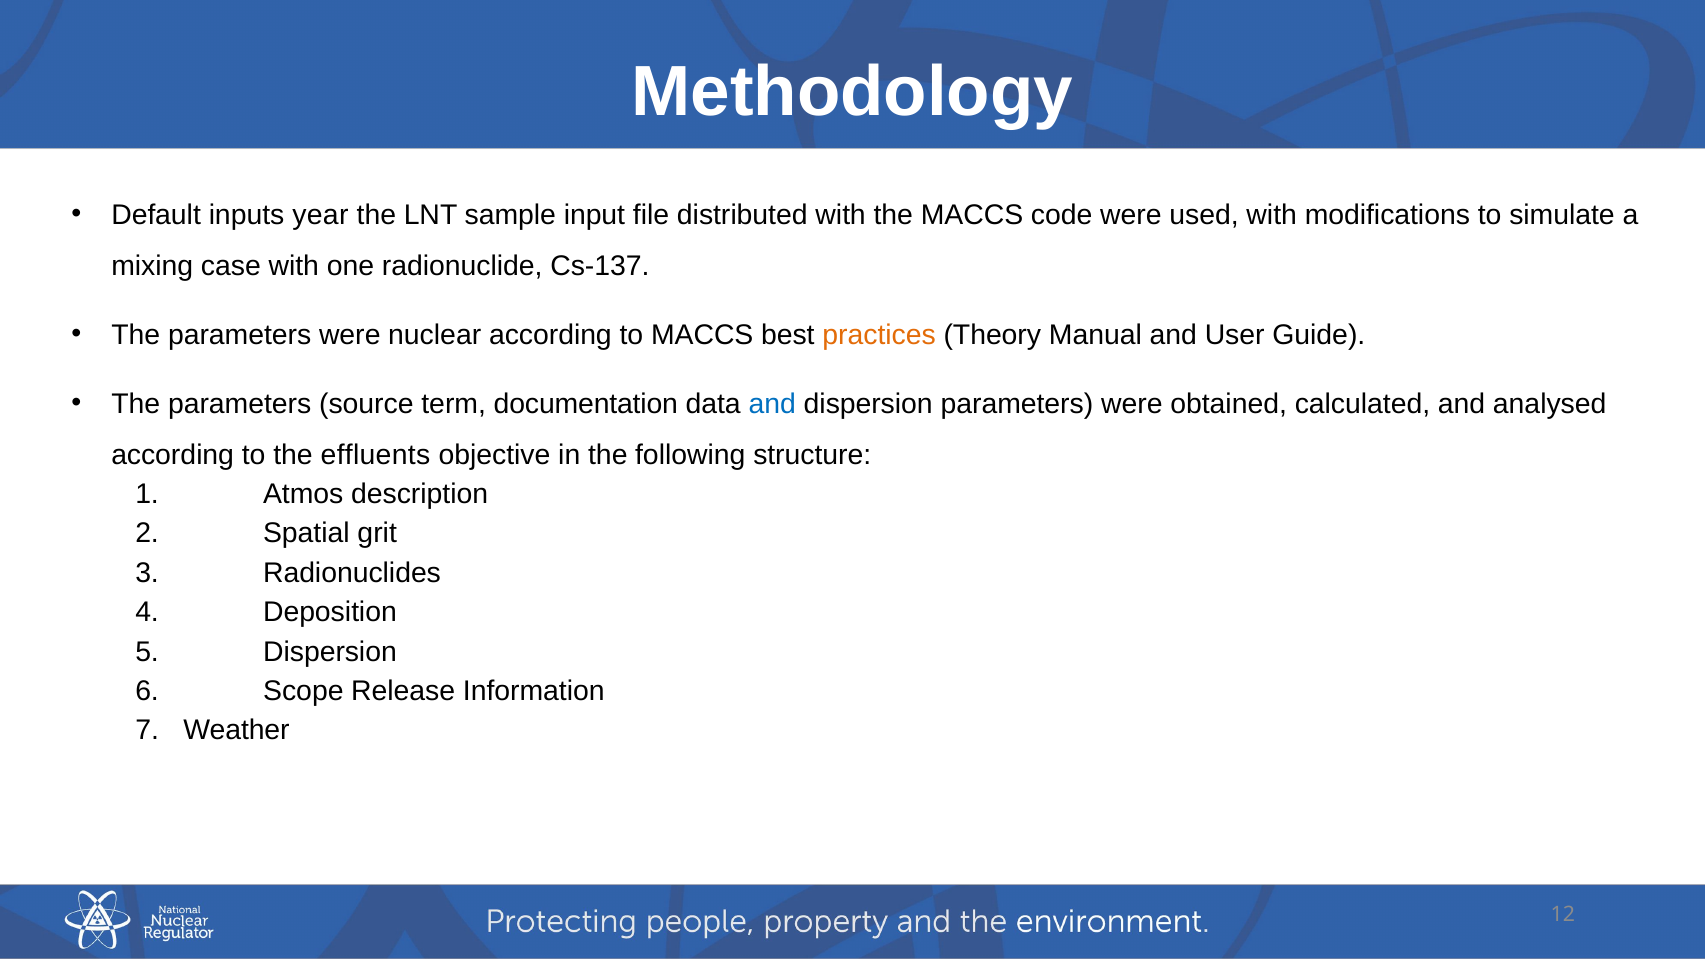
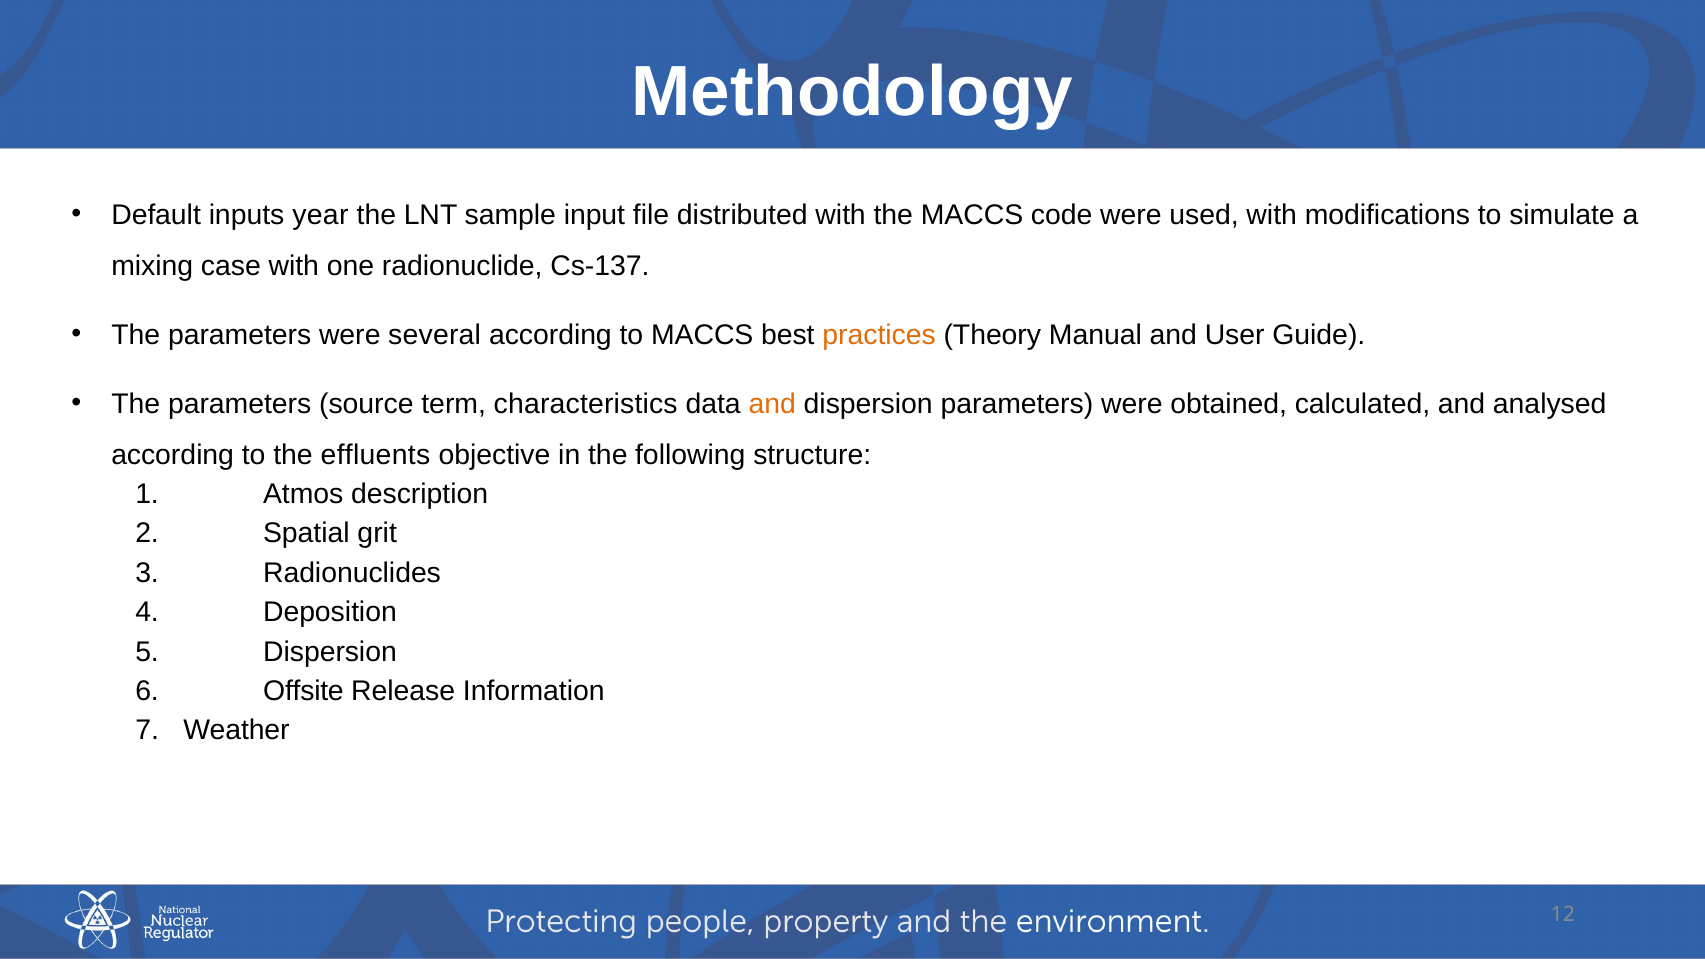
nuclear: nuclear -> several
documentation: documentation -> characteristics
and at (772, 404) colour: blue -> orange
Scope: Scope -> Offsite
